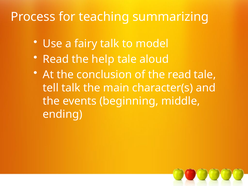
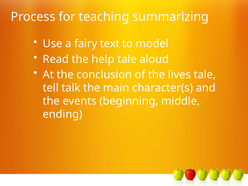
fairy talk: talk -> text
the read: read -> lives
